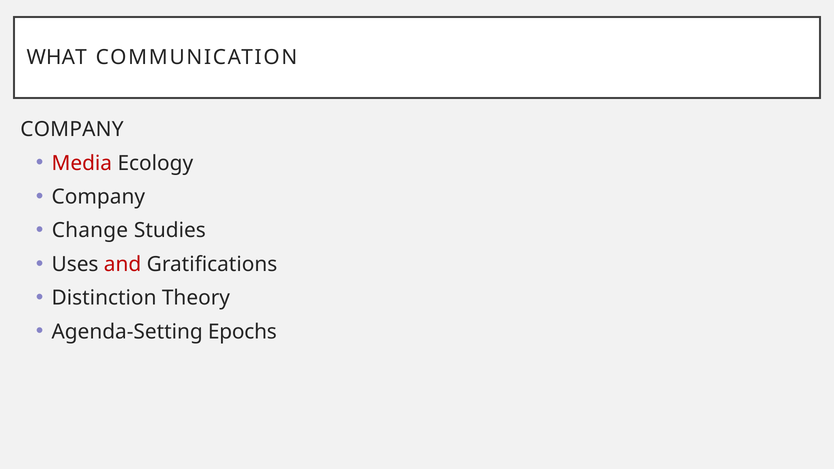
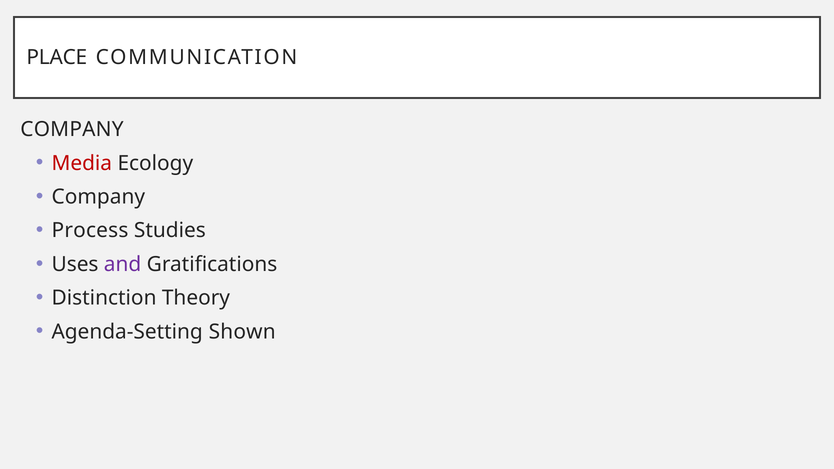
WHAT: WHAT -> PLACE
Change: Change -> Process
and colour: red -> purple
Epochs: Epochs -> Shown
